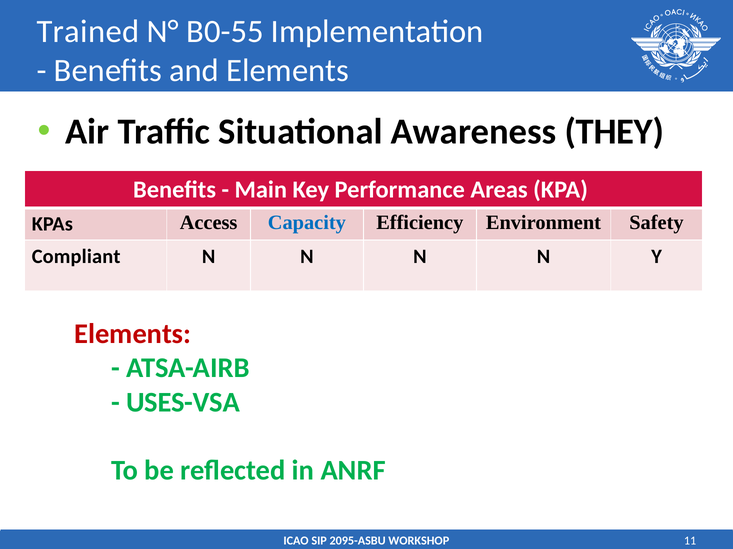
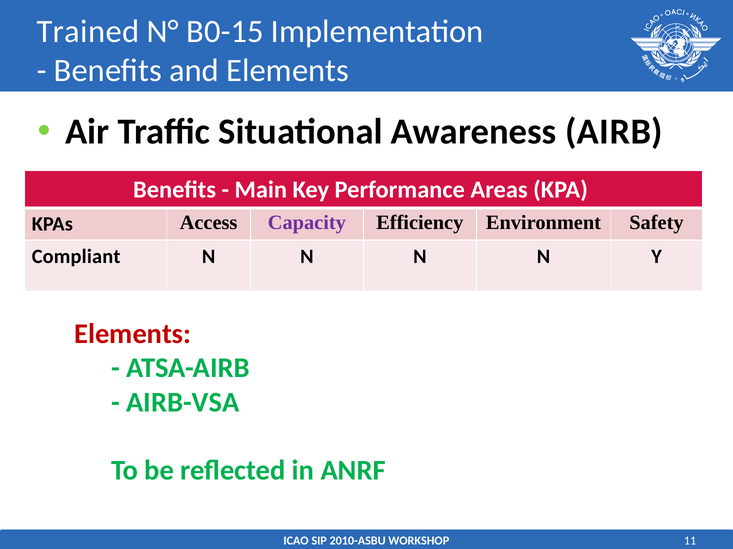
B0-55: B0-55 -> B0-15
THEY: THEY -> AIRB
Capacity colour: blue -> purple
USES-VSA: USES-VSA -> AIRB-VSA
2095-ASBU: 2095-ASBU -> 2010-ASBU
